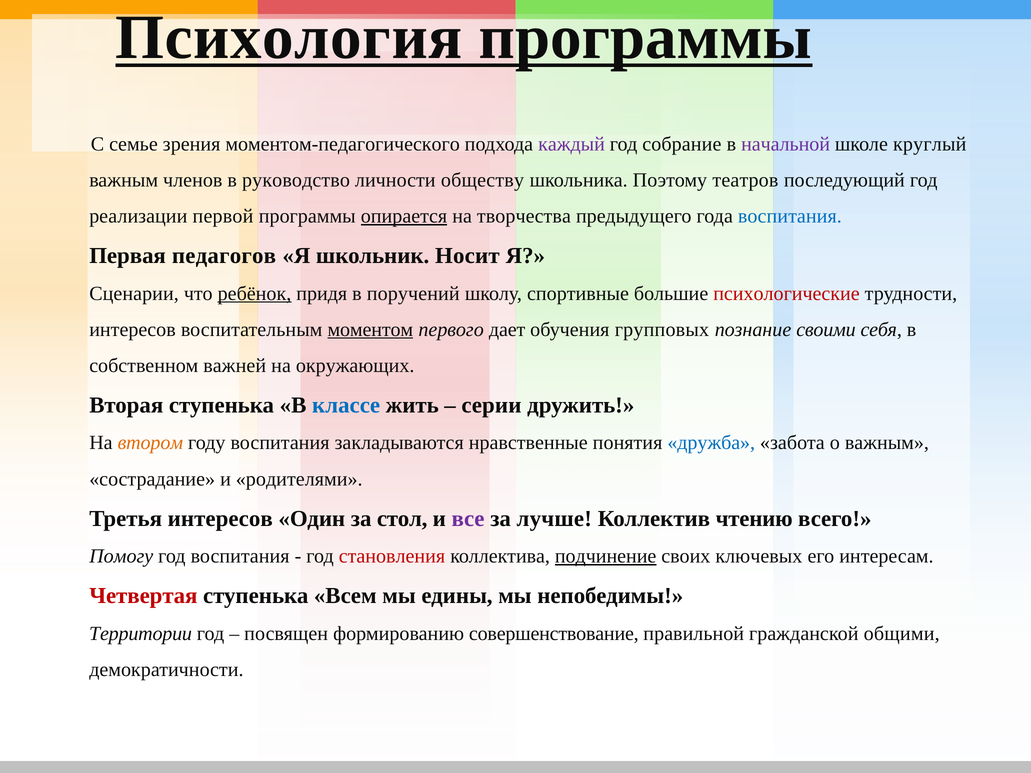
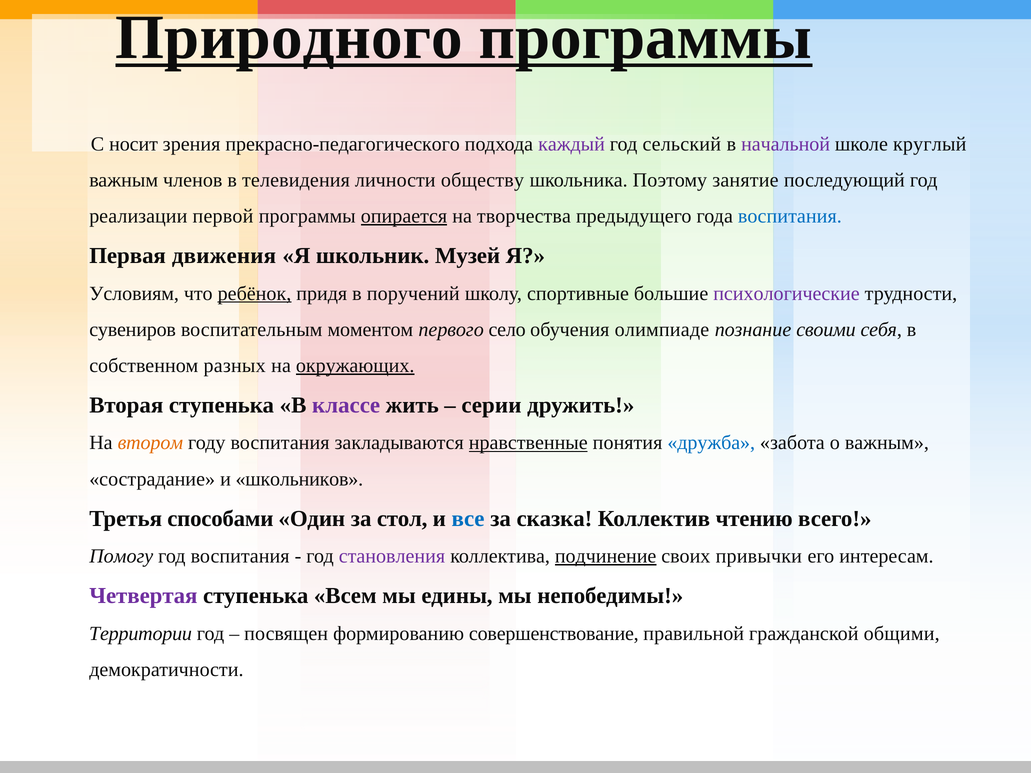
Психология: Психология -> Природного
семье: семье -> носит
моментом-педагогического: моментом-педагогического -> прекрасно-педагогического
собрание: собрание -> сельский
руководство: руководство -> телевидения
театров: театров -> занятие
педагогов: педагогов -> движения
Носит: Носит -> Музей
Сценарии: Сценарии -> Условиям
психологические colour: red -> purple
интересов at (132, 330): интересов -> сувениров
моментом underline: present -> none
дает: дает -> село
групповых: групповых -> олимпиаде
важней: важней -> разных
окружающих underline: none -> present
классе colour: blue -> purple
нравственные underline: none -> present
родителями: родителями -> школьников
Третья интересов: интересов -> способами
все colour: purple -> blue
лучше: лучше -> сказка
становления colour: red -> purple
ключевых: ключевых -> привычки
Четвертая colour: red -> purple
